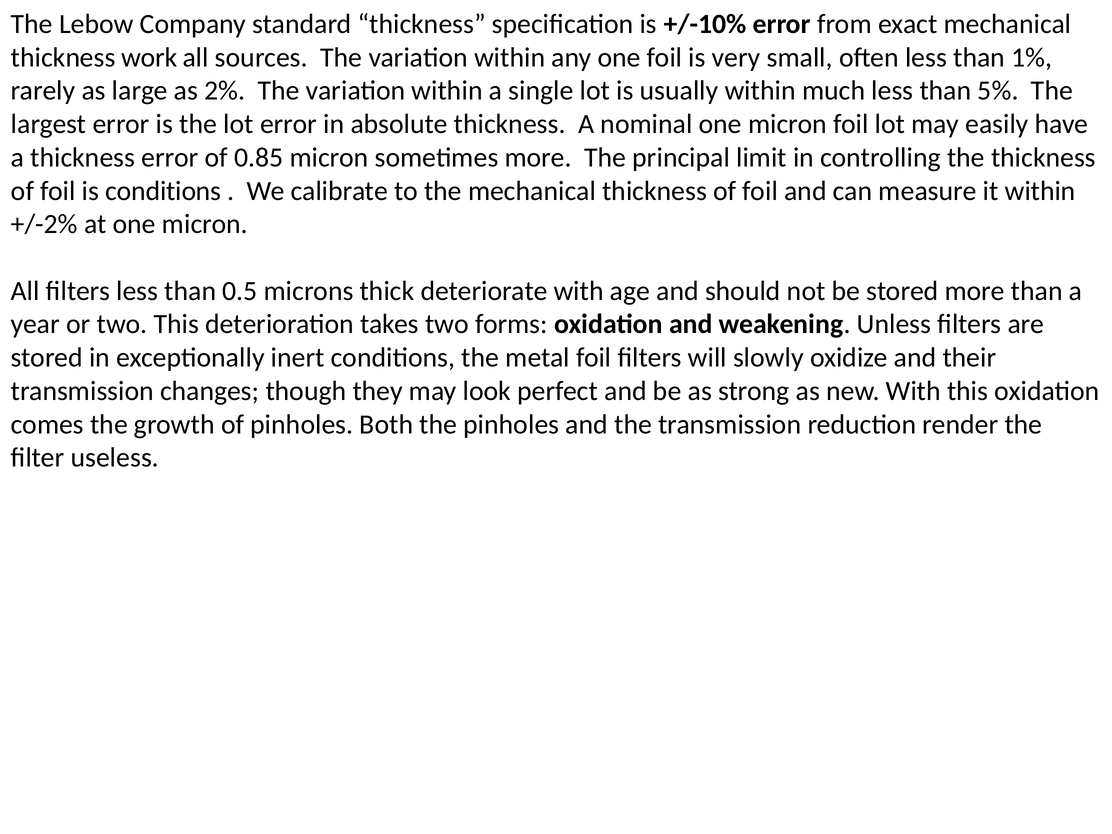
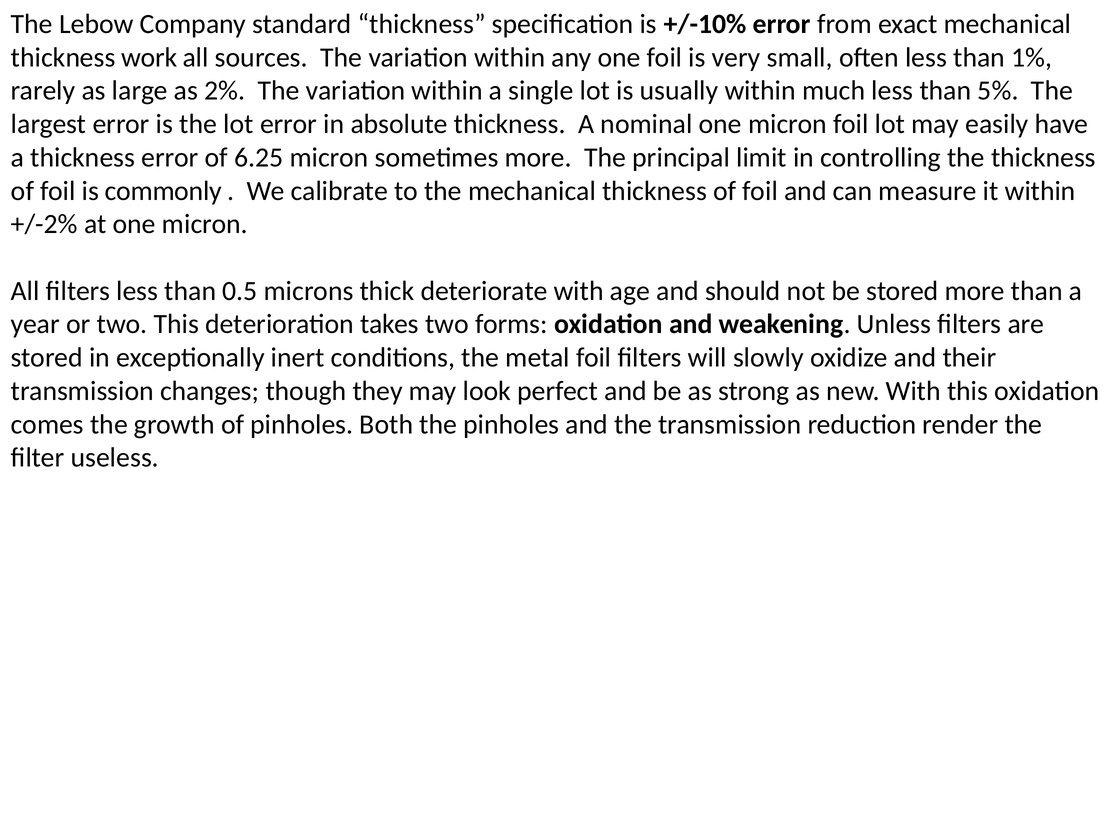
0.85: 0.85 -> 6.25
is conditions: conditions -> commonly
